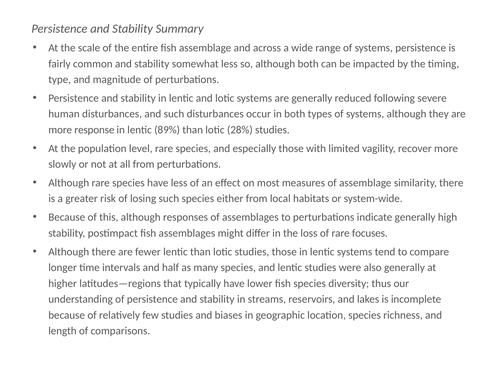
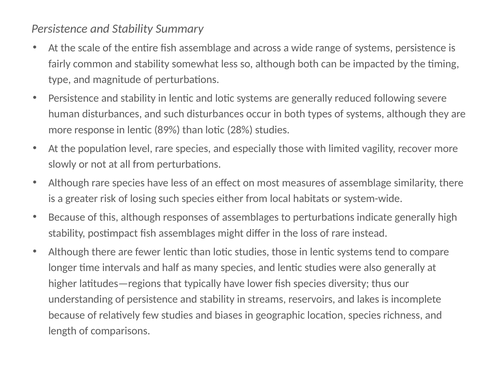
focuses: focuses -> instead
